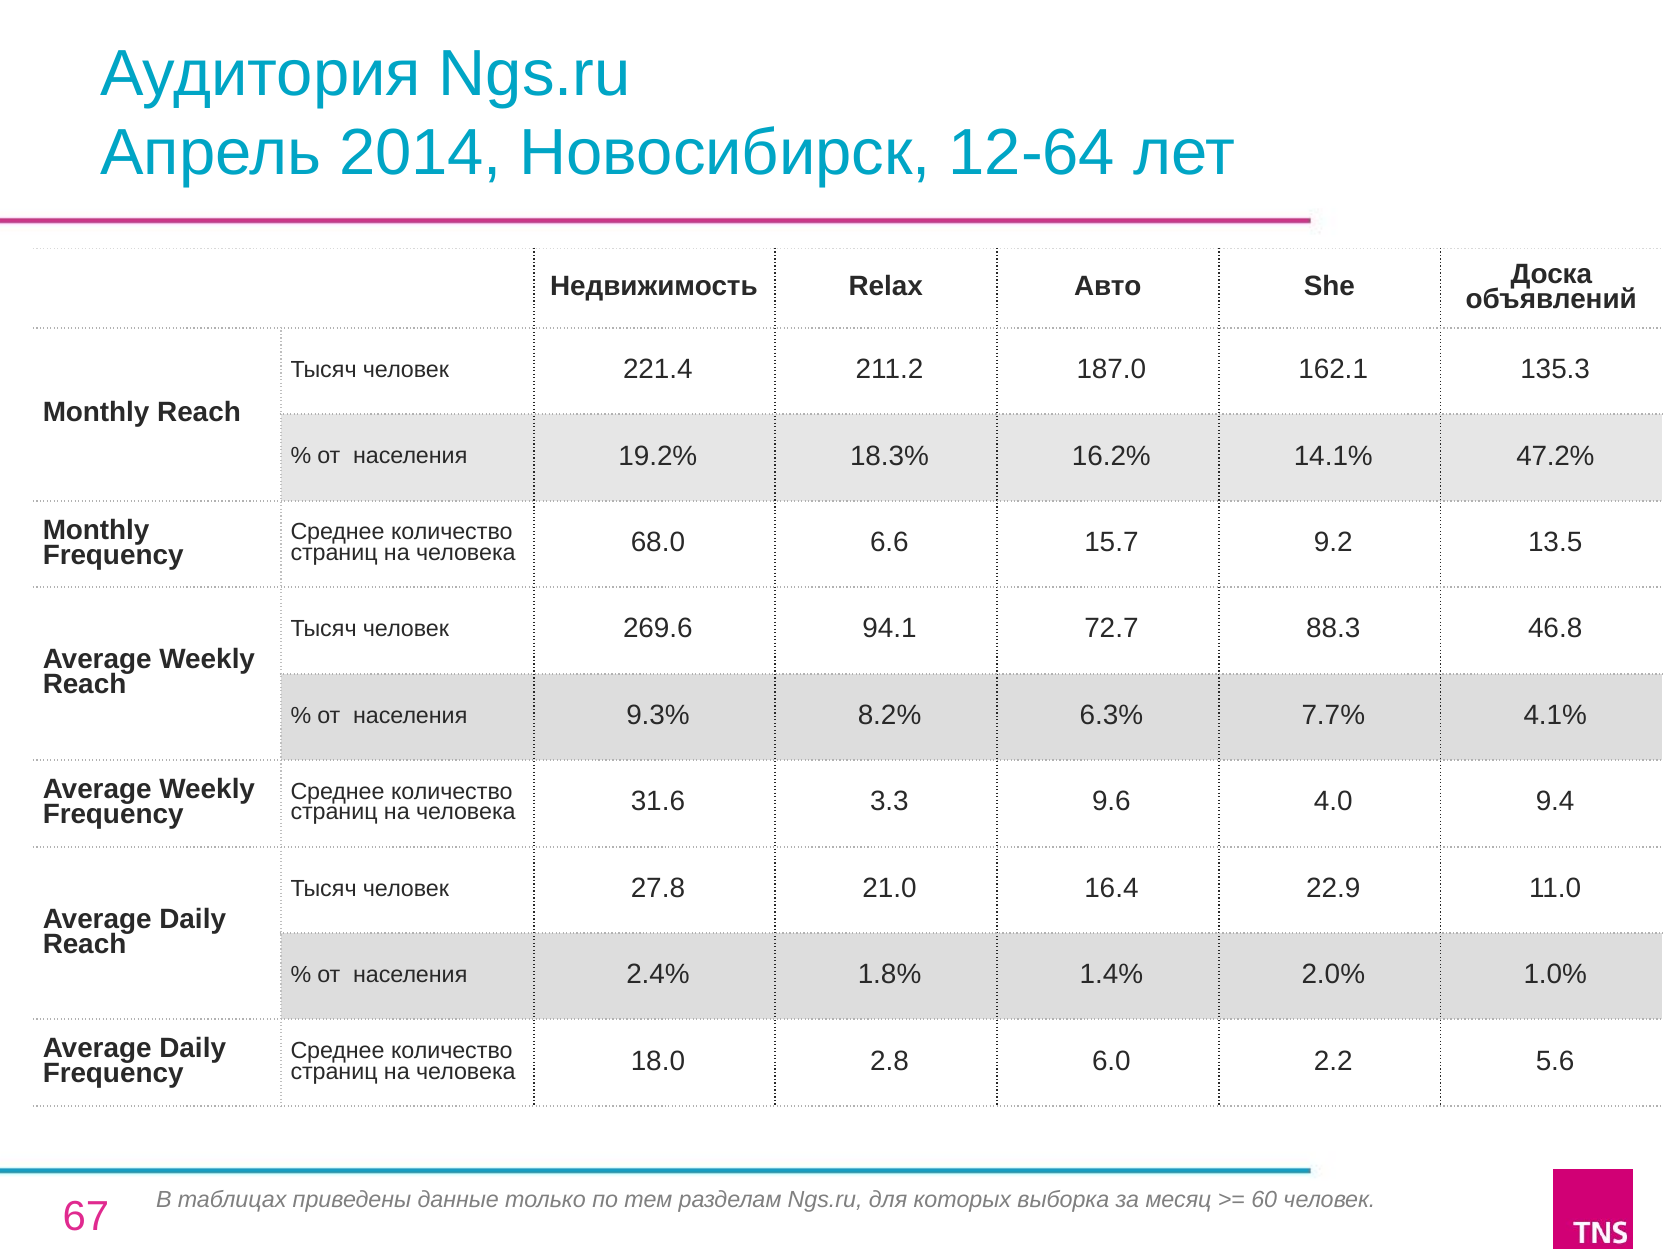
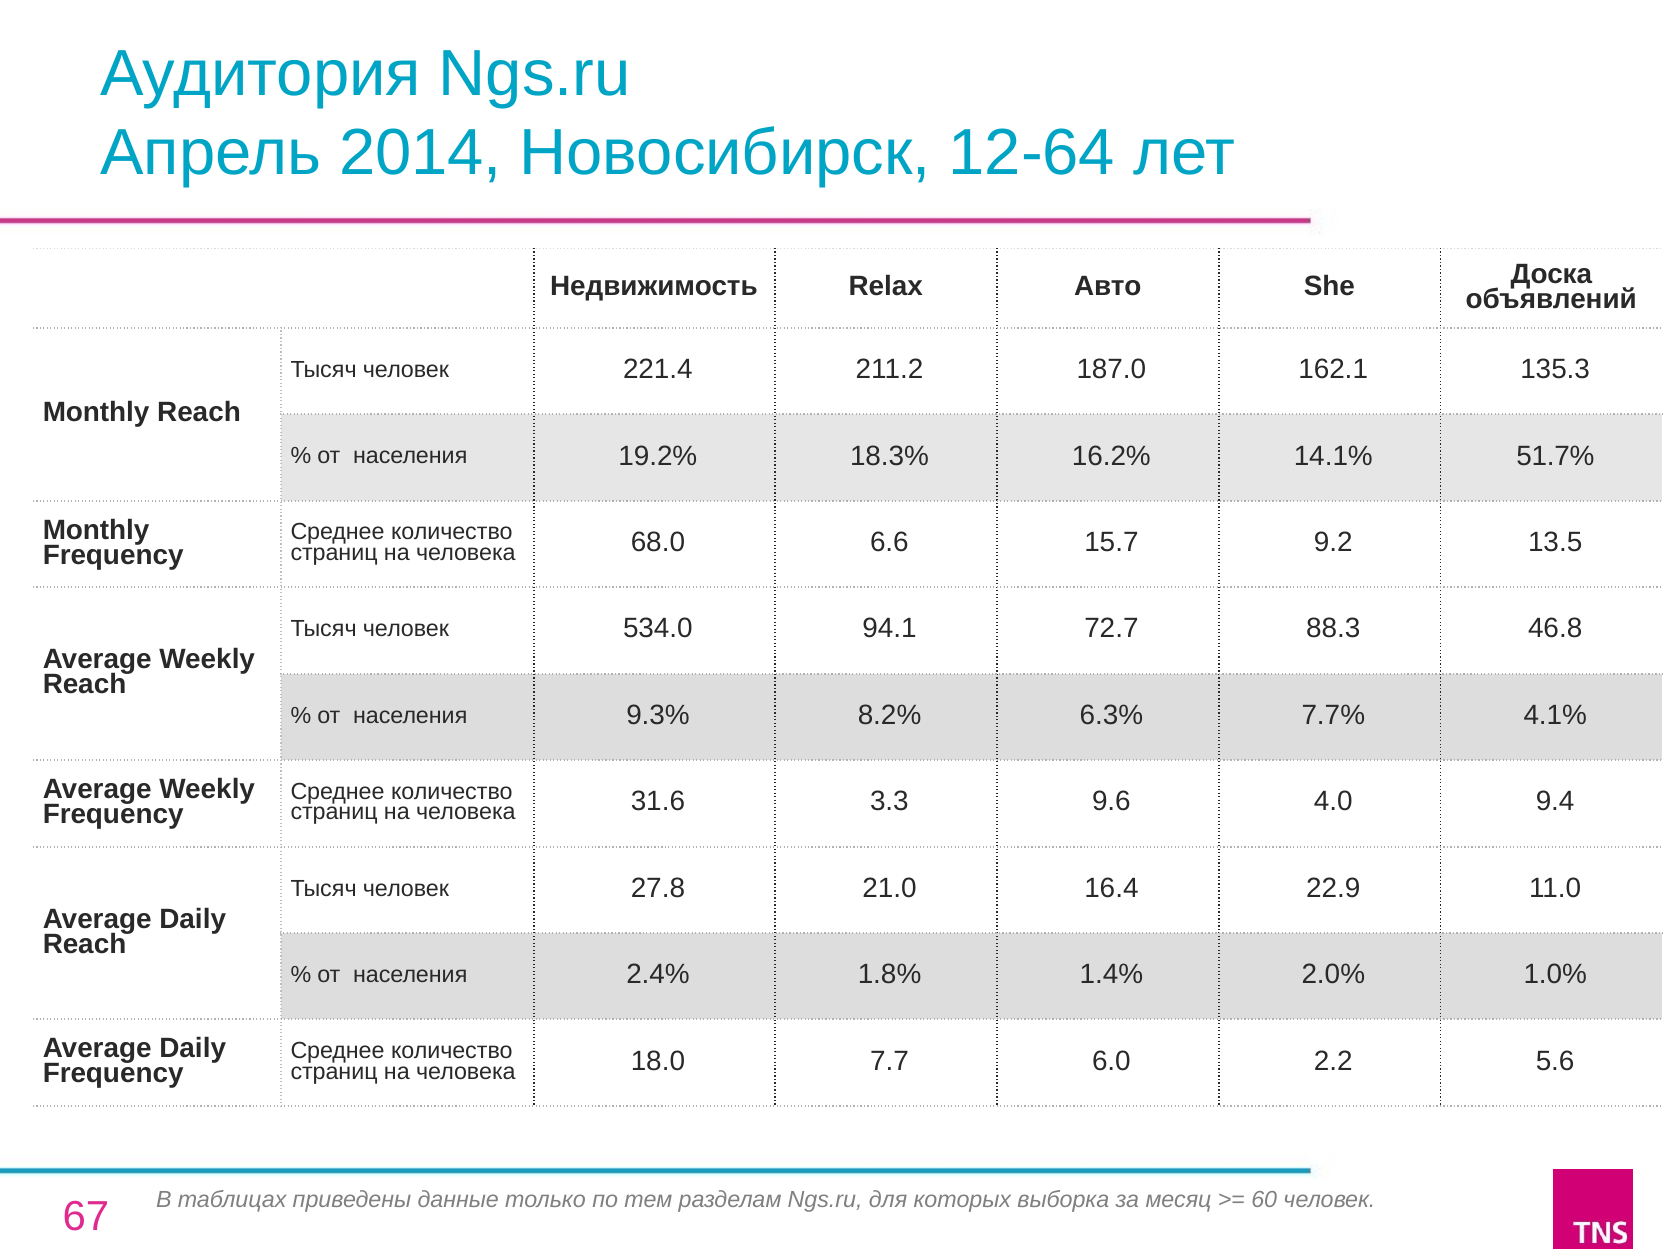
47.2%: 47.2% -> 51.7%
269.6: 269.6 -> 534.0
2.8: 2.8 -> 7.7
